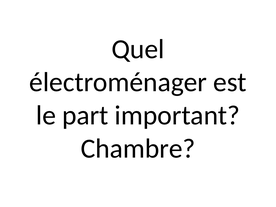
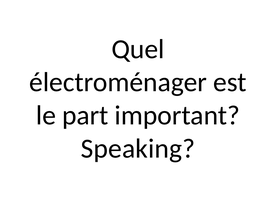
Chambre: Chambre -> Speaking
